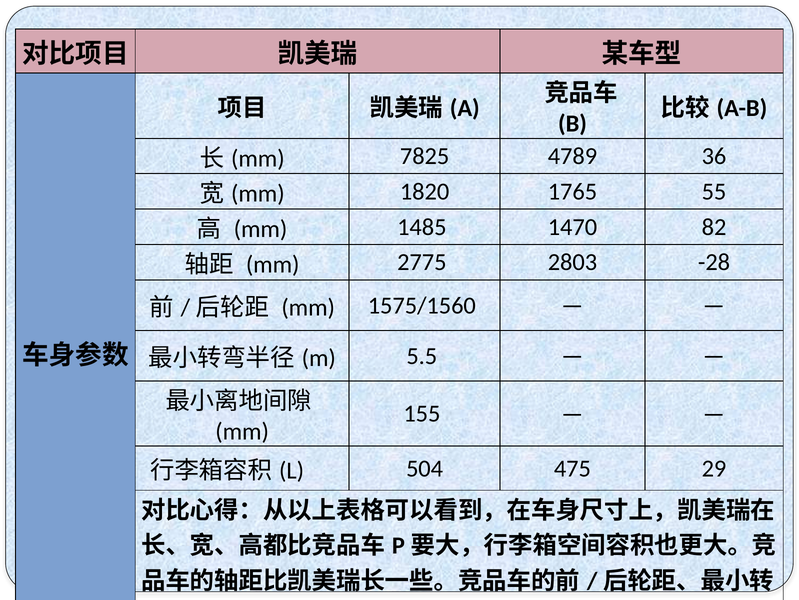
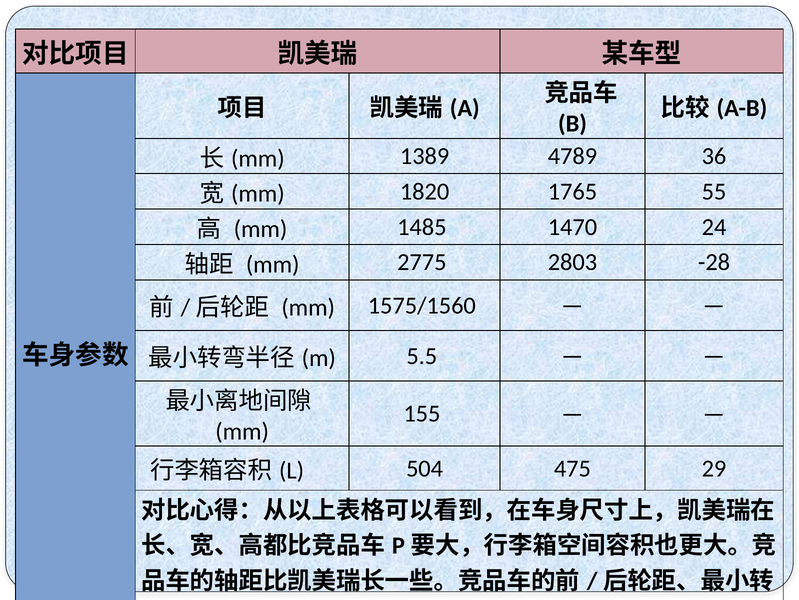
7825: 7825 -> 1389
82: 82 -> 24
